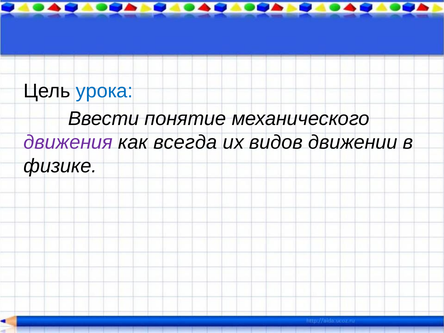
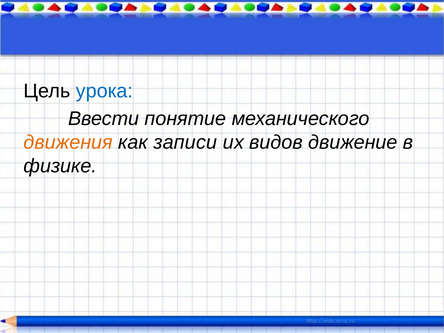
движения colour: purple -> orange
всегда: всегда -> записи
движении: движении -> движение
